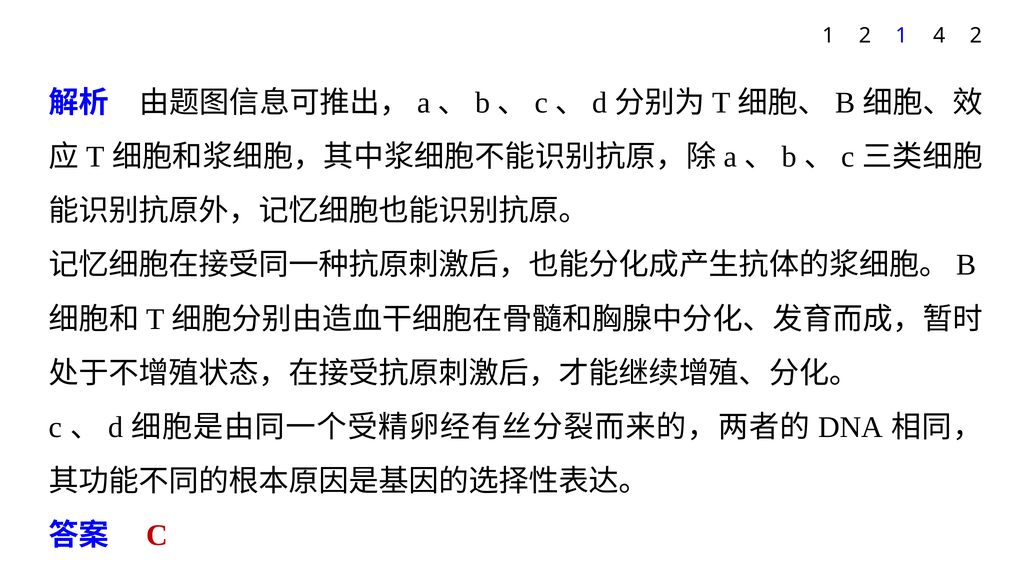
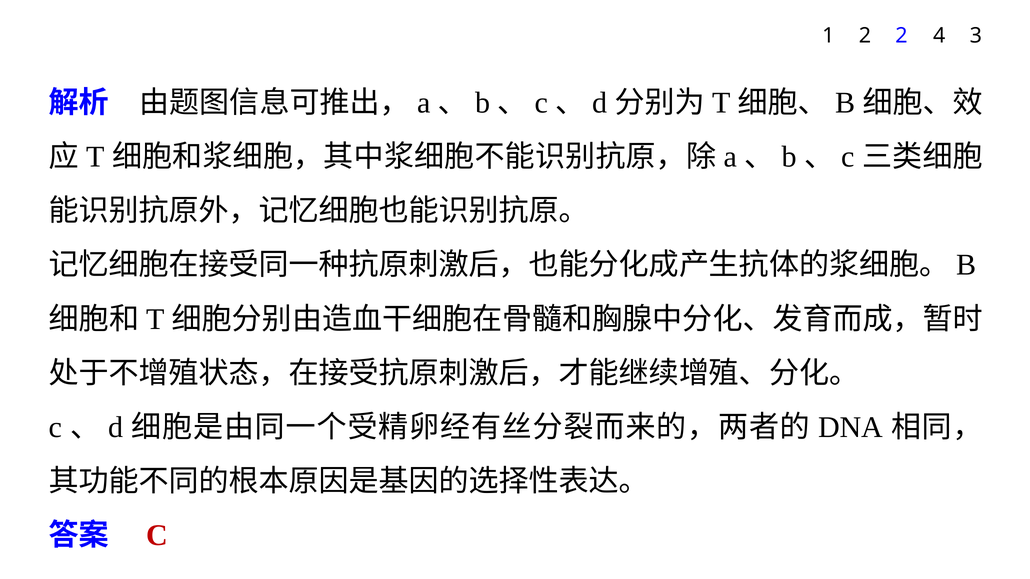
2 1: 1 -> 2
4 2: 2 -> 3
